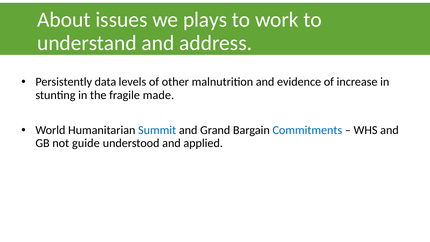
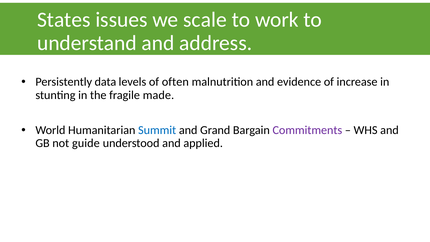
About: About -> States
plays: plays -> scale
other: other -> often
Commitments colour: blue -> purple
